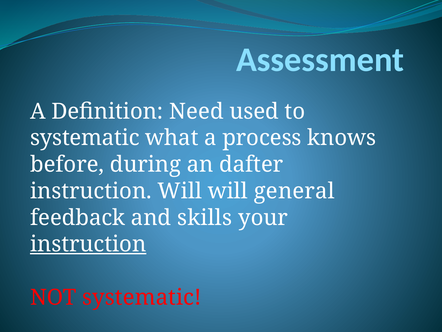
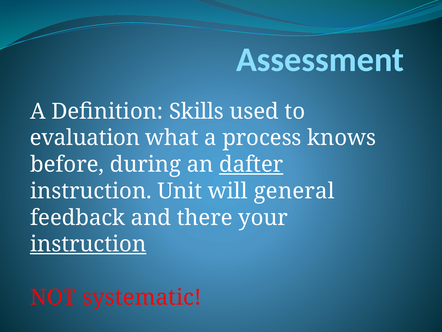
Need: Need -> Skills
systematic at (85, 138): systematic -> evaluation
dafter underline: none -> present
instruction Will: Will -> Unit
skills: skills -> there
